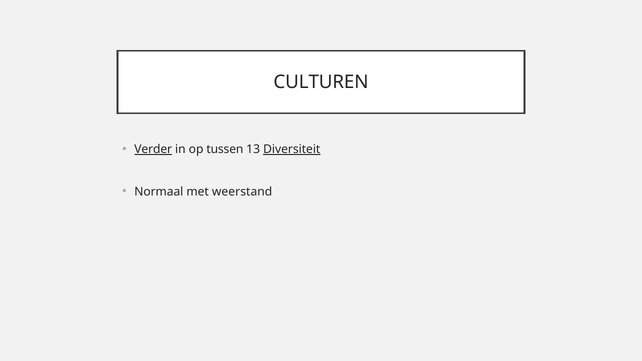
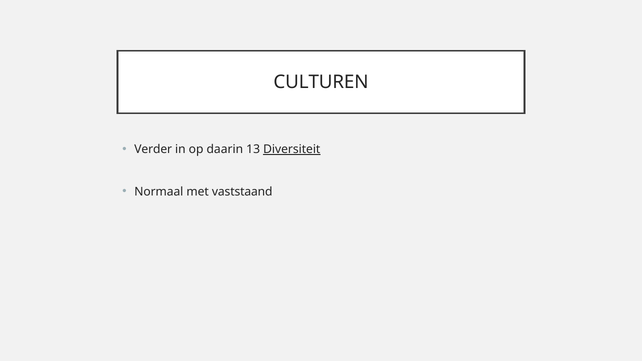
Verder underline: present -> none
tussen: tussen -> daarin
weerstand: weerstand -> vaststaand
